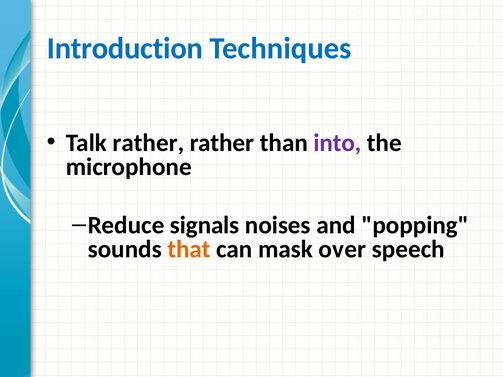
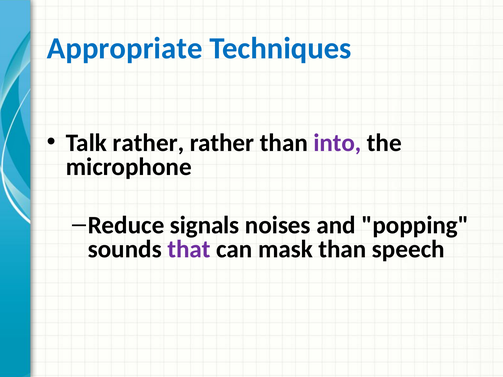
Introduction: Introduction -> Appropriate
that colour: orange -> purple
mask over: over -> than
